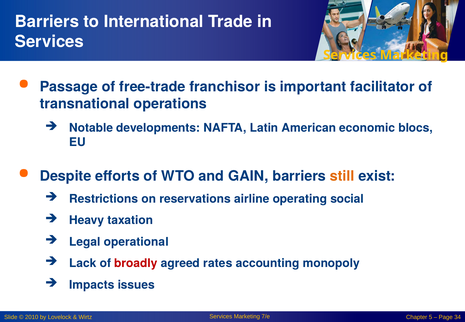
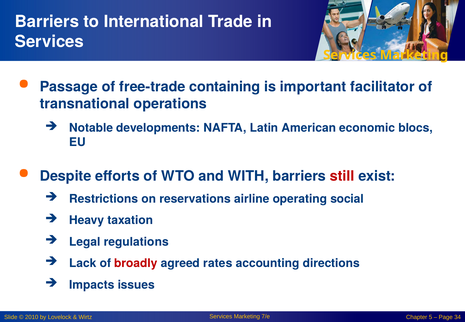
franchisor: franchisor -> containing
GAIN: GAIN -> WITH
still colour: orange -> red
operational: operational -> regulations
monopoly: monopoly -> directions
